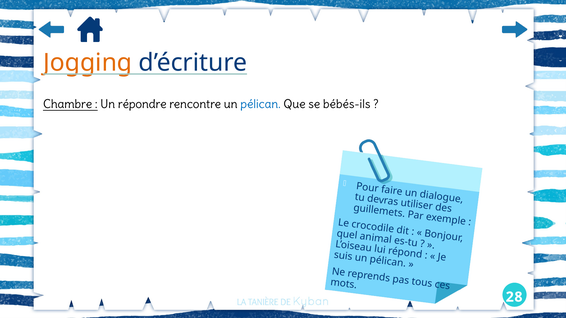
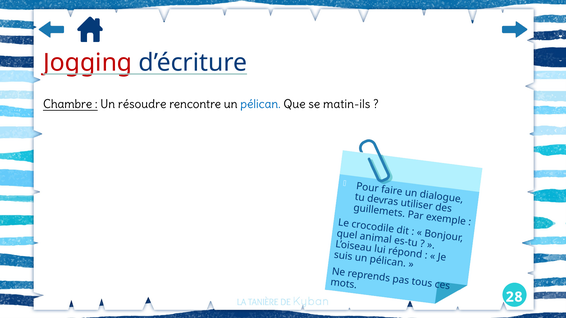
Jogging colour: orange -> red
répondre: répondre -> résoudre
bébés-ils: bébés-ils -> matin-ils
